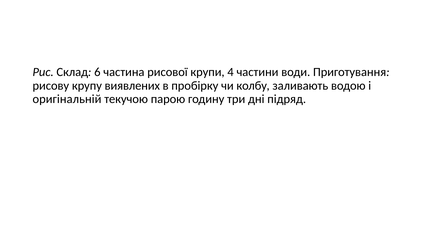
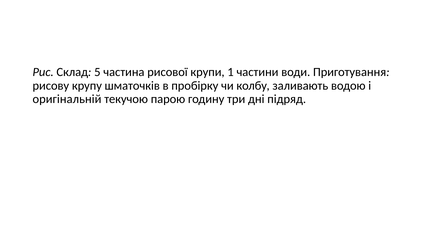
6: 6 -> 5
4: 4 -> 1
виявлених: виявлених -> шматочків
